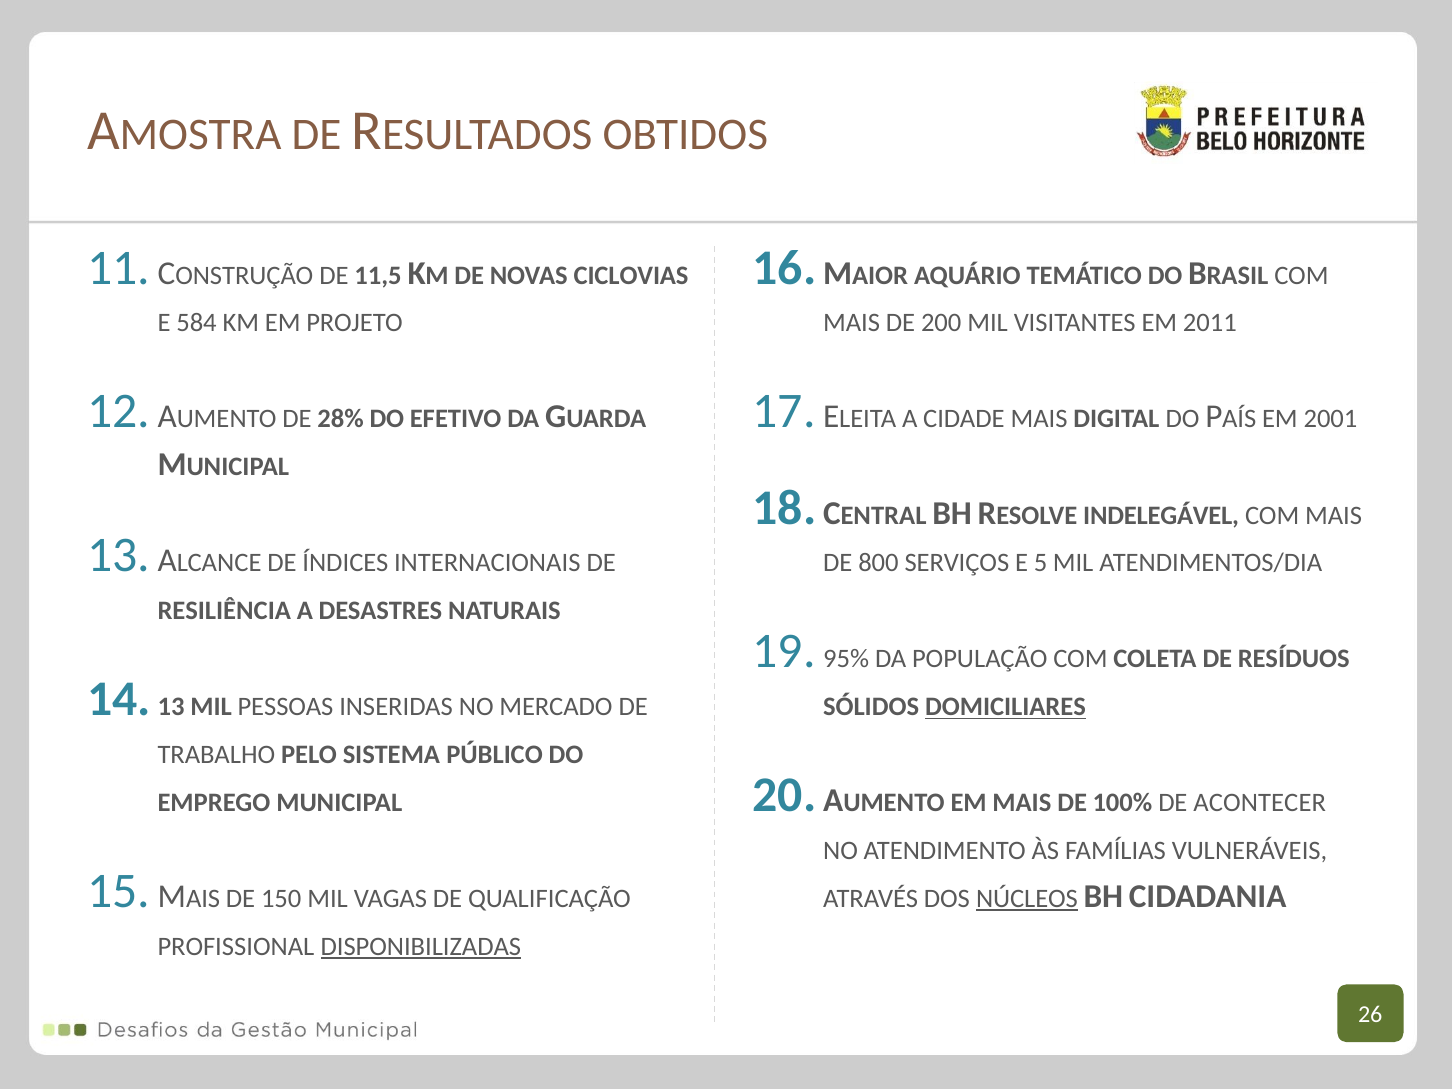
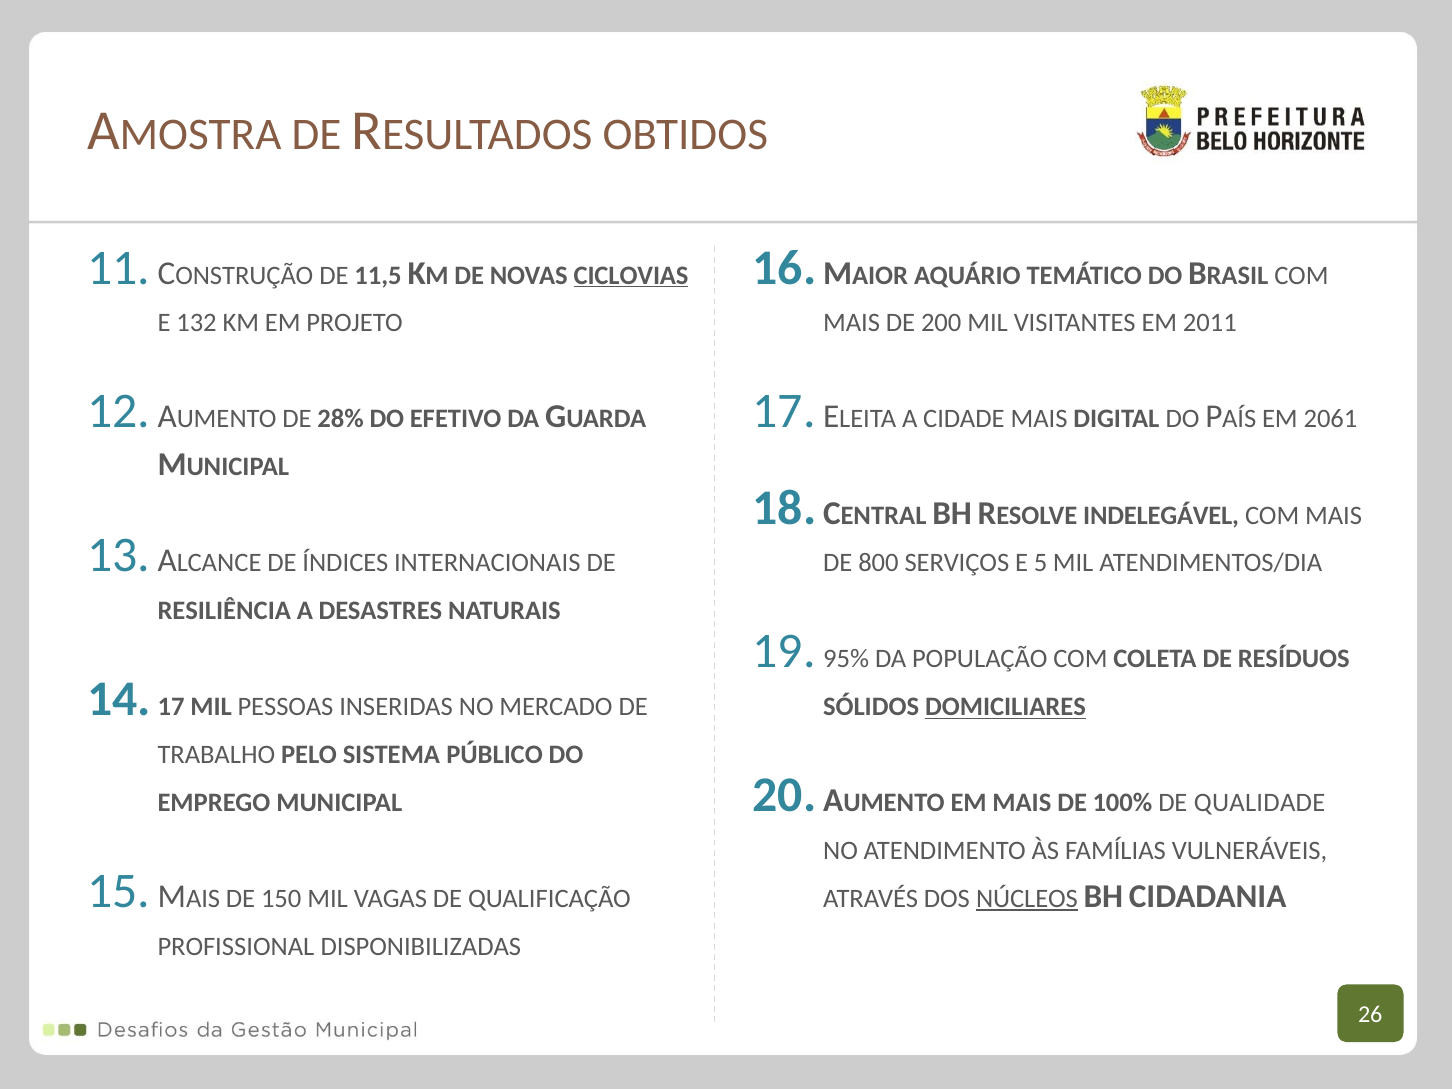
CICLOVIAS underline: none -> present
584: 584 -> 132
2001: 2001 -> 2061
13 at (171, 707): 13 -> 17
ACONTECER: ACONTECER -> QUALIDADE
DISPONIBILIZADAS underline: present -> none
